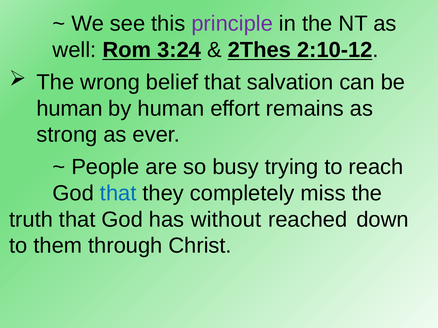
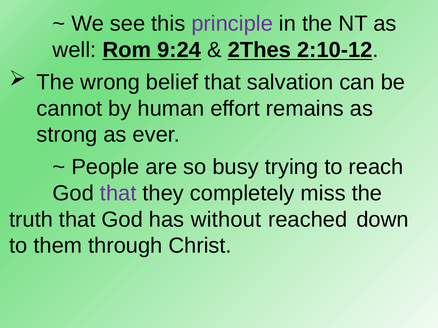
3:24: 3:24 -> 9:24
human at (70, 109): human -> cannot
that at (118, 194) colour: blue -> purple
